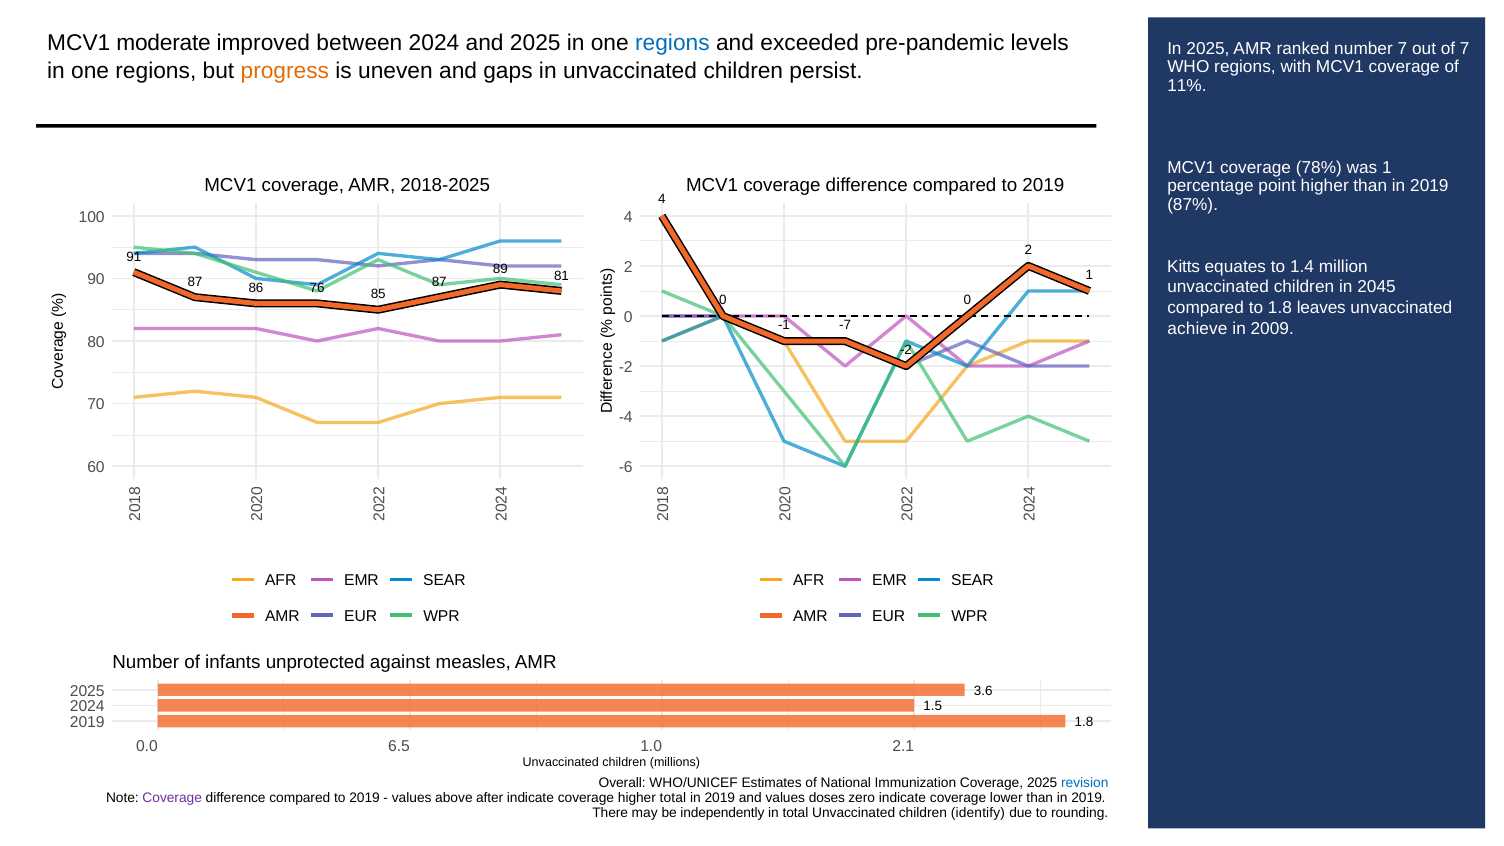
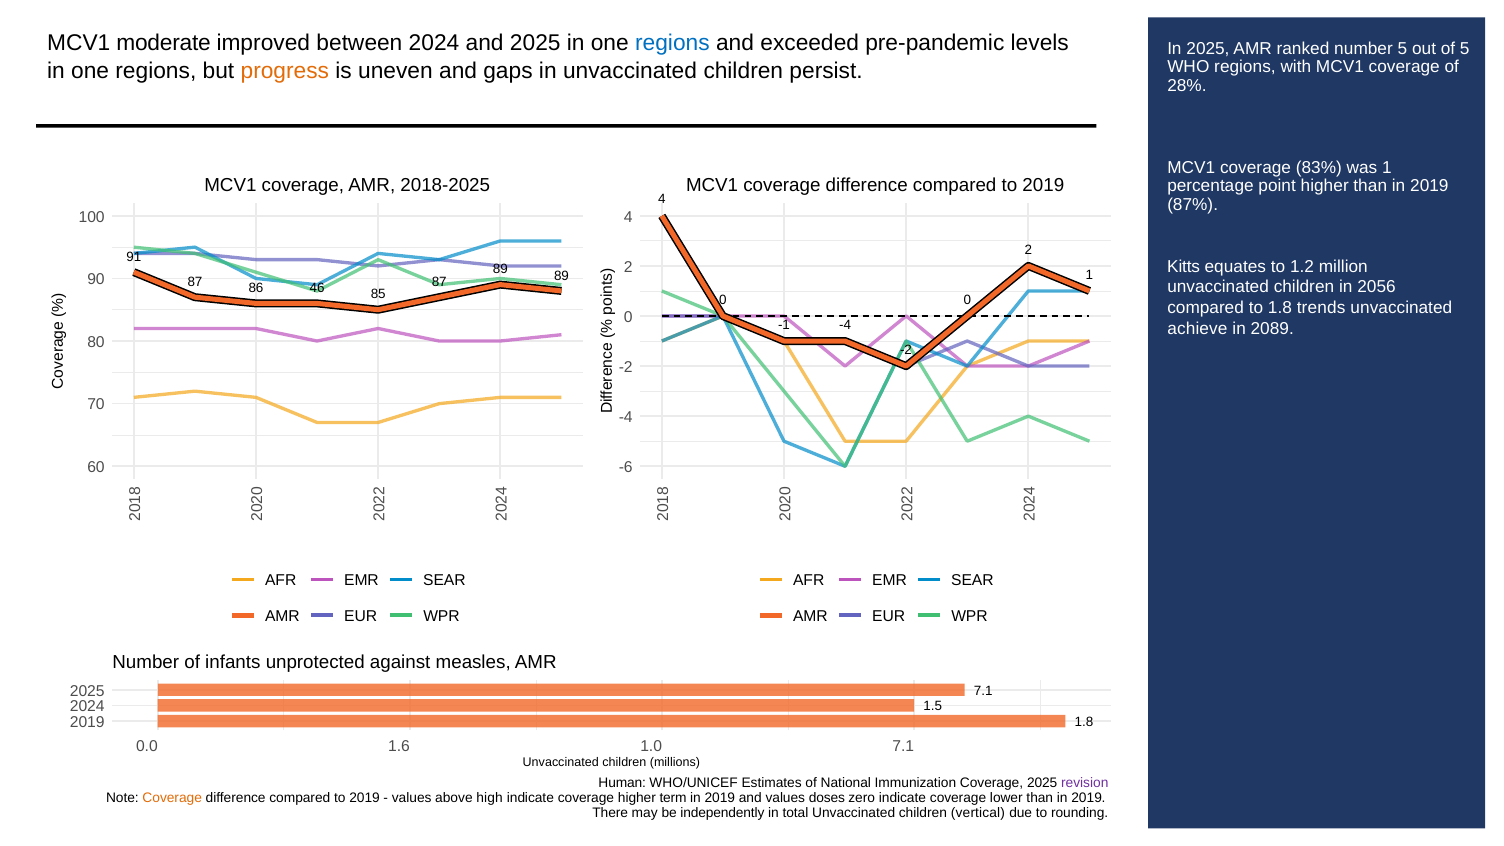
number 7: 7 -> 5
of 7: 7 -> 5
11%: 11% -> 28%
78%: 78% -> 83%
1.4: 1.4 -> 1.2
89 81: 81 -> 89
76: 76 -> 46
2045: 2045 -> 2056
leaves: leaves -> trends
-1 -7: -7 -> -4
2009: 2009 -> 2089
3.6 at (983, 691): 3.6 -> 7.1
6.5: 6.5 -> 1.6
1.0 2.1: 2.1 -> 7.1
Overall: Overall -> Human
revision at (1085, 783) colour: blue -> purple
Coverage at (172, 798) colour: purple -> orange
after: after -> high
higher total: total -> term
identify: identify -> vertical
